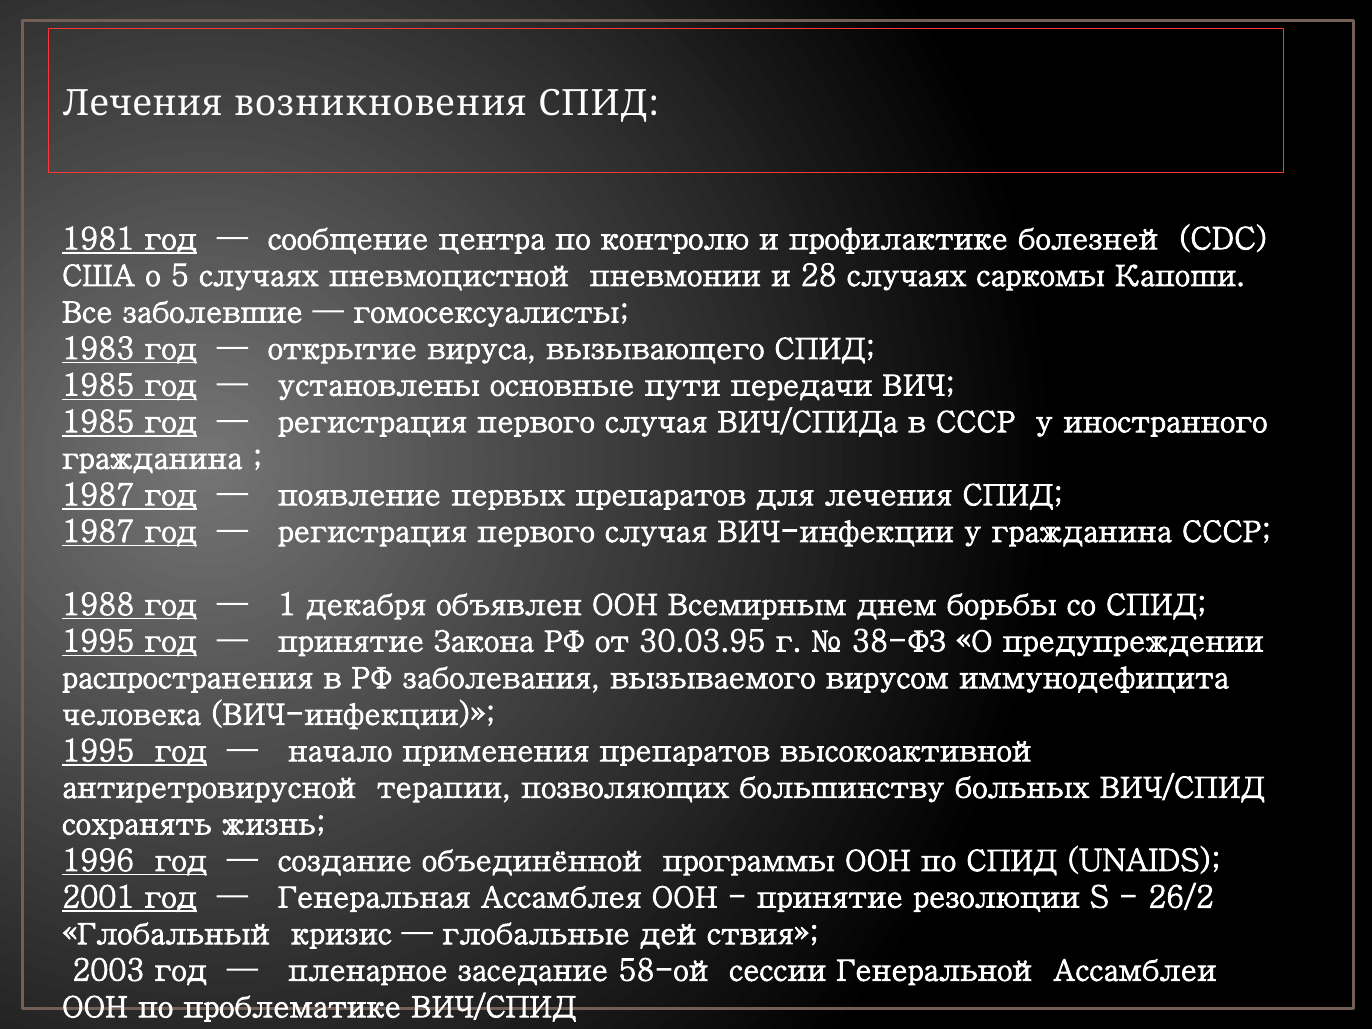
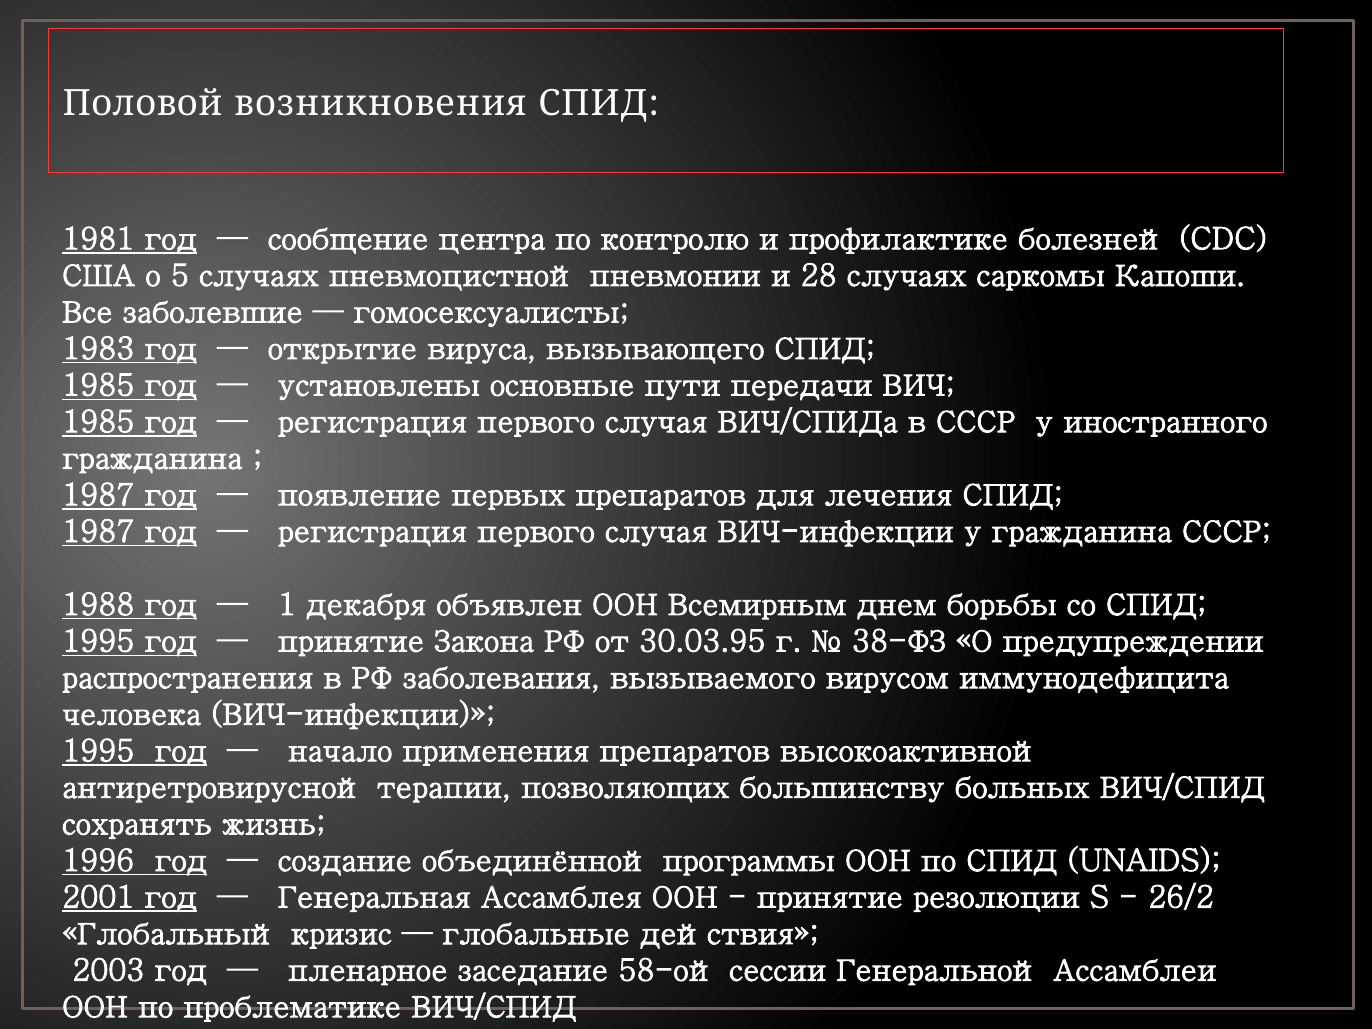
Лечения at (143, 103): Лечения -> Половой
